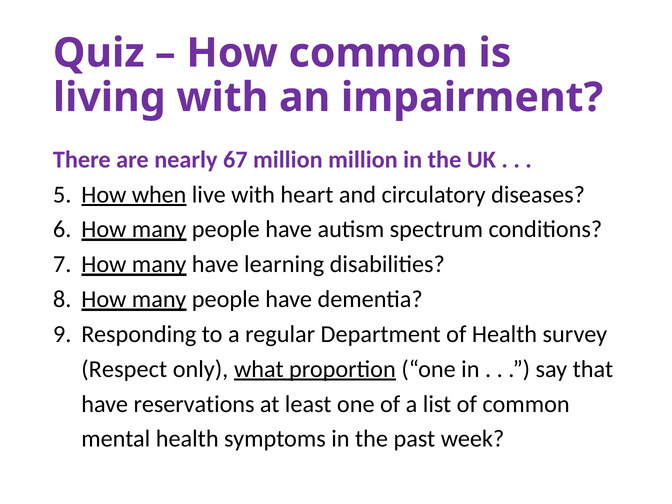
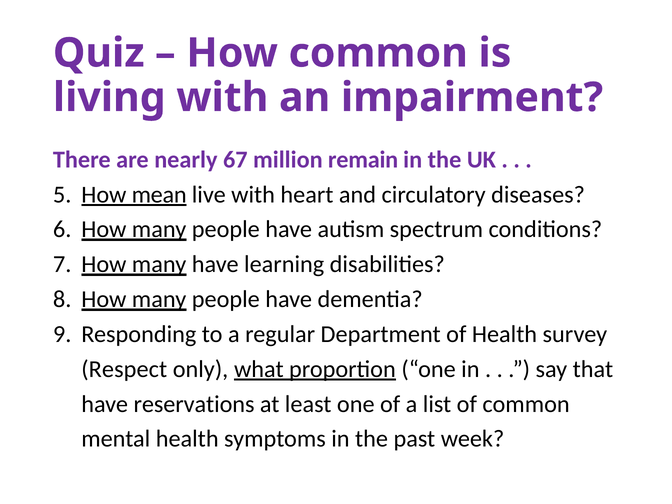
million million: million -> remain
when: when -> mean
